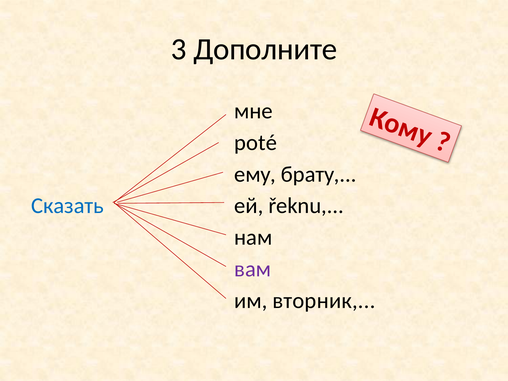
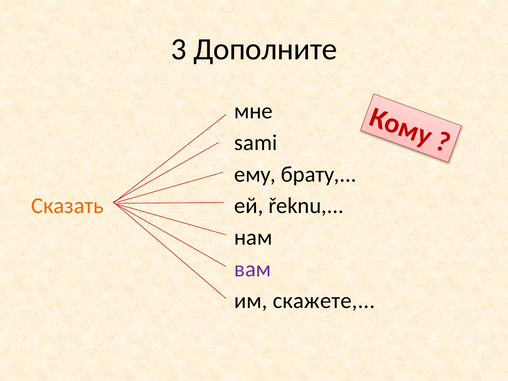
poté: poté -> sami
Сказать colour: blue -> orange
вторник: вторник -> скажете
